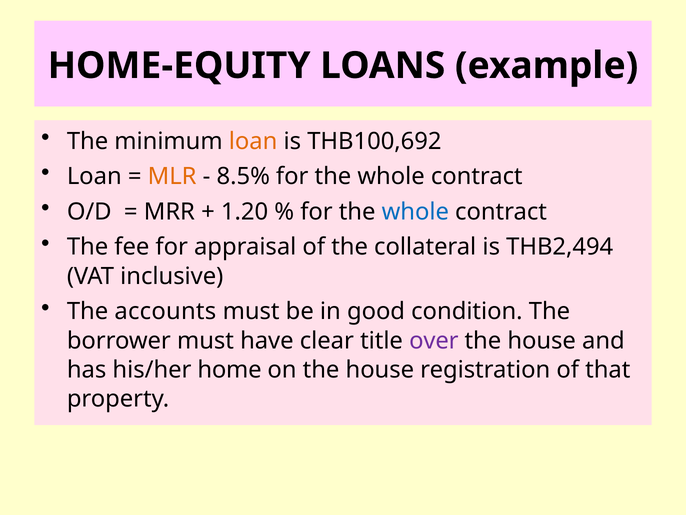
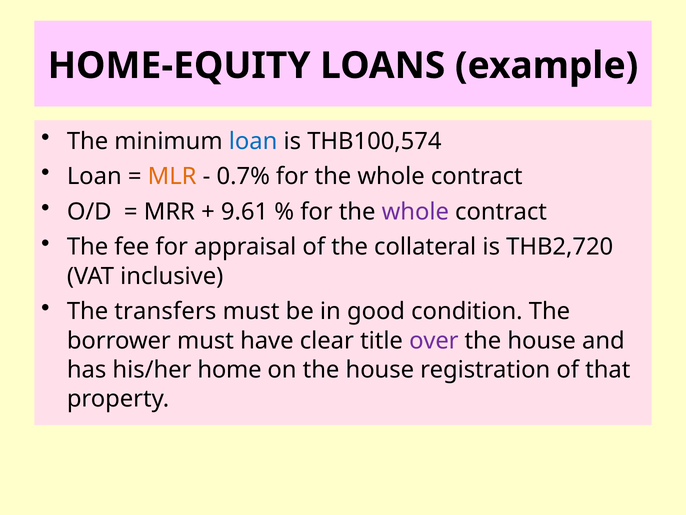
loan at (253, 141) colour: orange -> blue
THB100,692: THB100,692 -> THB100,574
8.5%: 8.5% -> 0.7%
1.20: 1.20 -> 9.61
whole at (415, 212) colour: blue -> purple
THB2,494: THB2,494 -> THB2,720
accounts: accounts -> transfers
